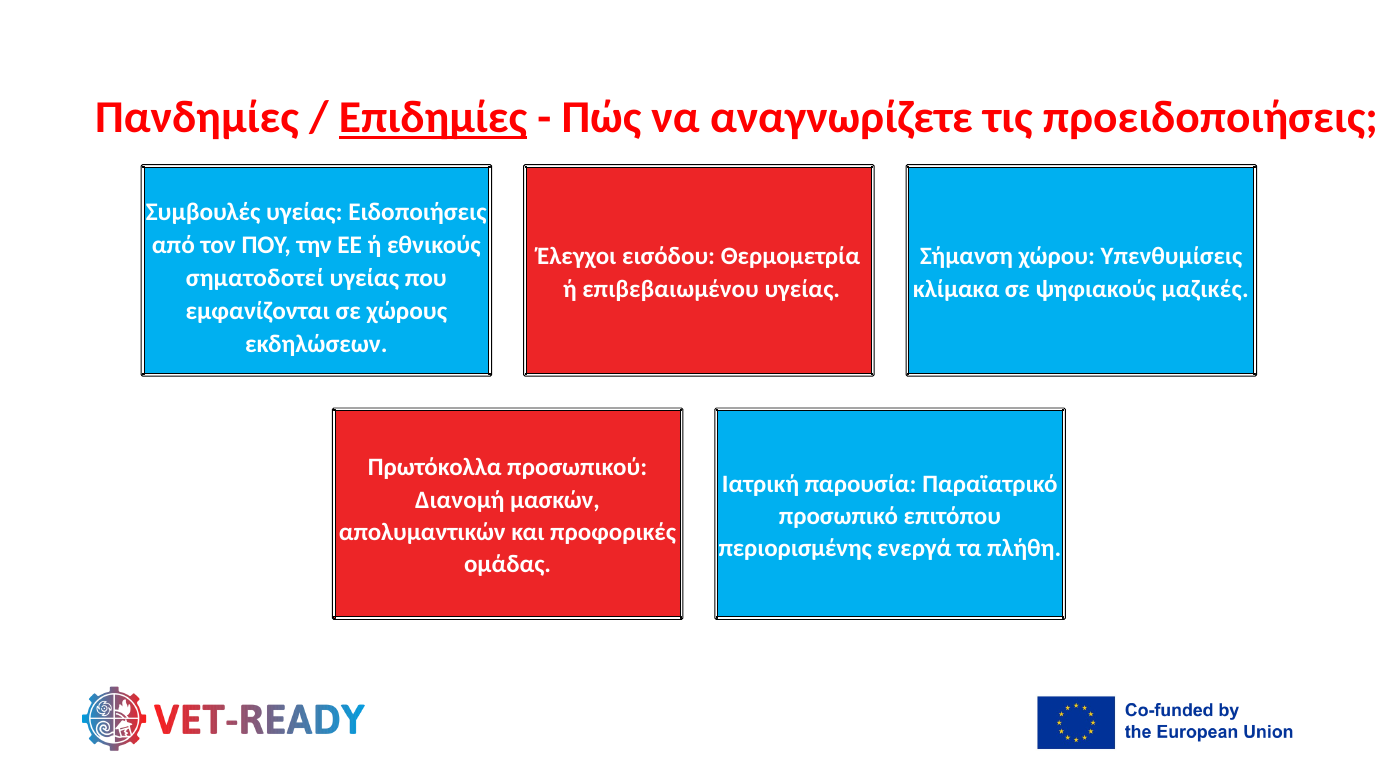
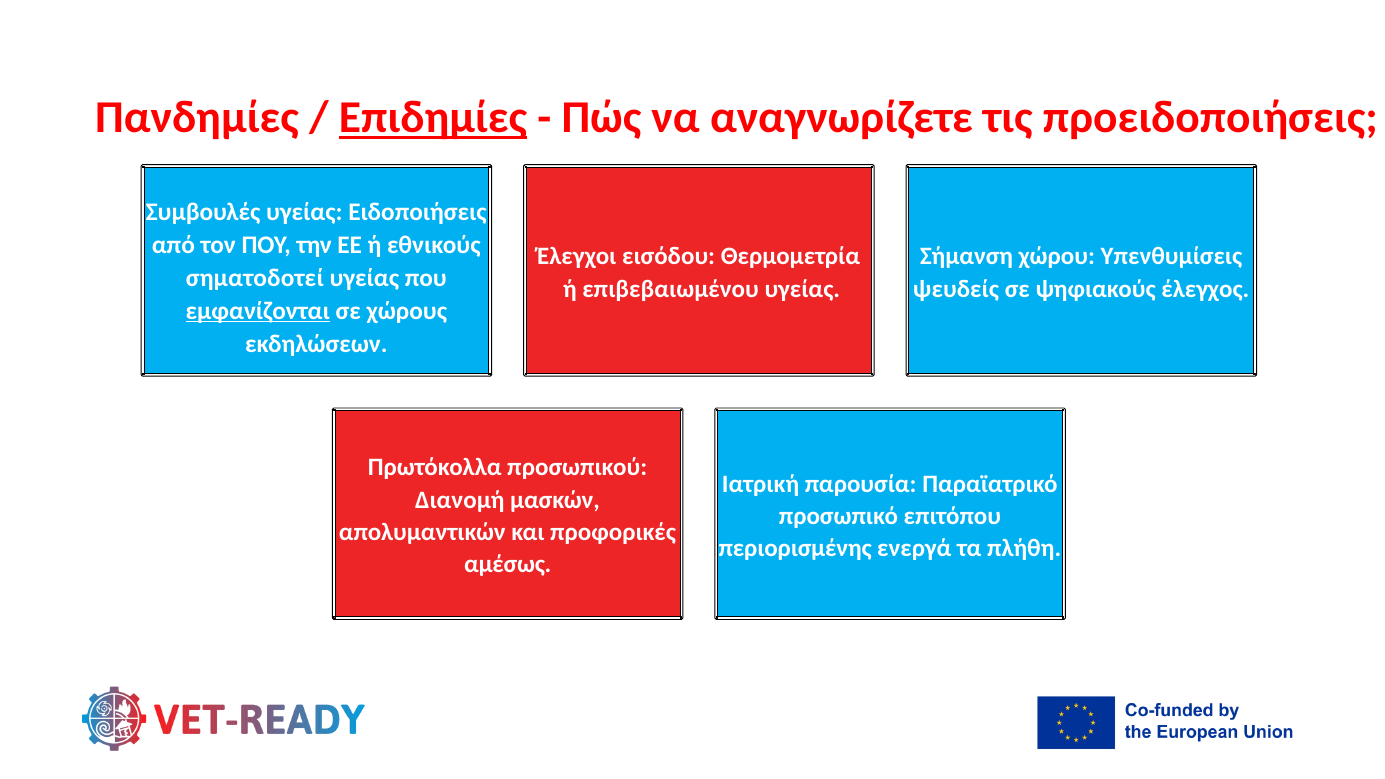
κλίμακα: κλίμακα -> ψευδείς
μαζικές: μαζικές -> έλεγχος
εμφανίζονται underline: none -> present
ομάδας: ομάδας -> αμέσως
